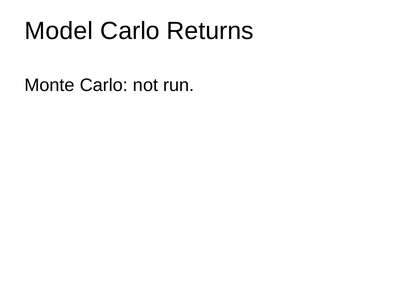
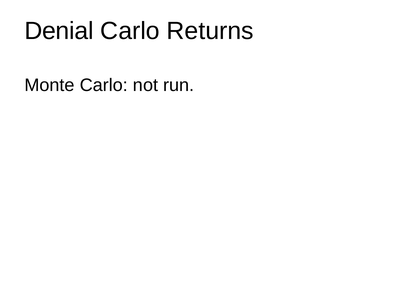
Model: Model -> Denial
